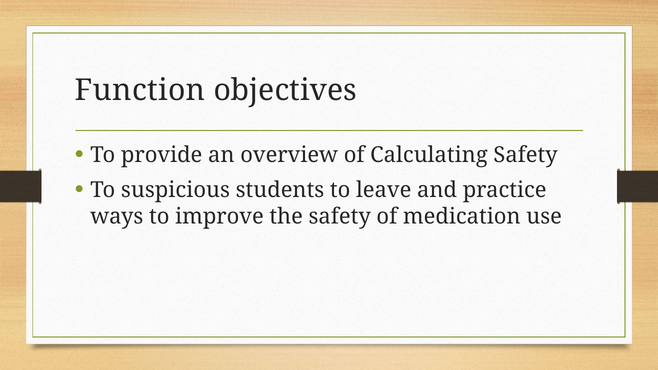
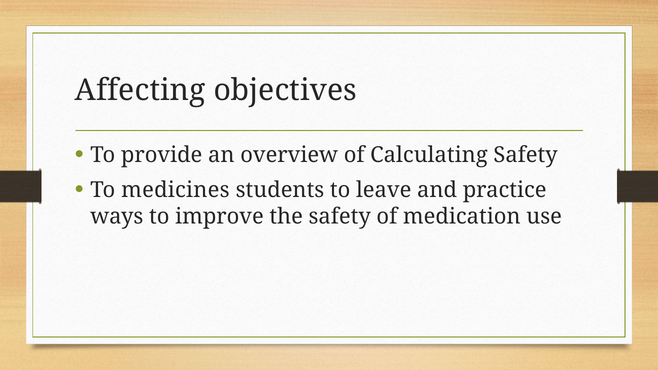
Function: Function -> Affecting
suspicious: suspicious -> medicines
